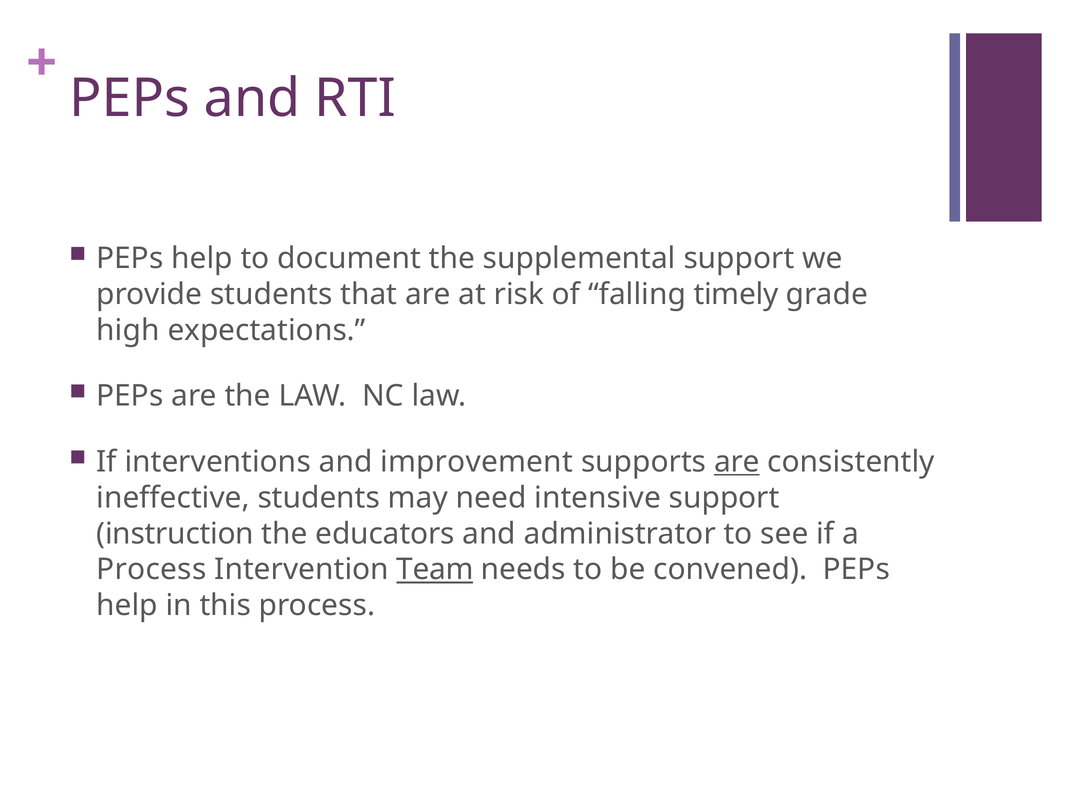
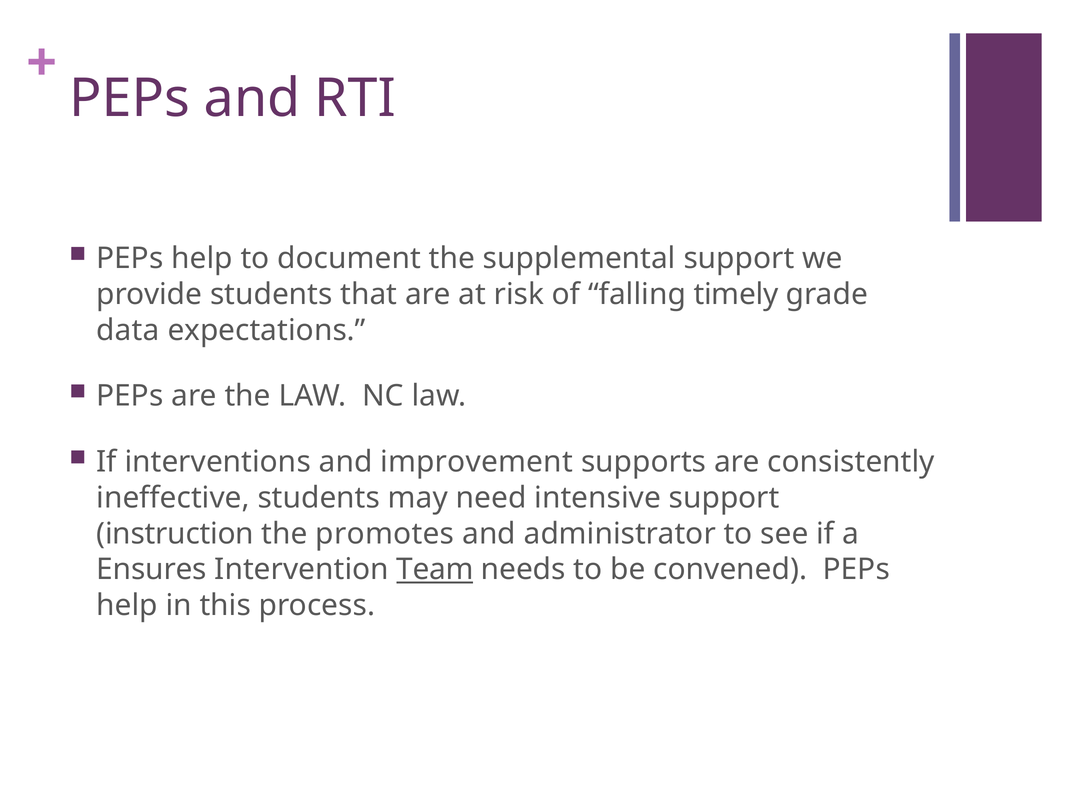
high: high -> data
are at (737, 462) underline: present -> none
educators: educators -> promotes
Process at (151, 570): Process -> Ensures
